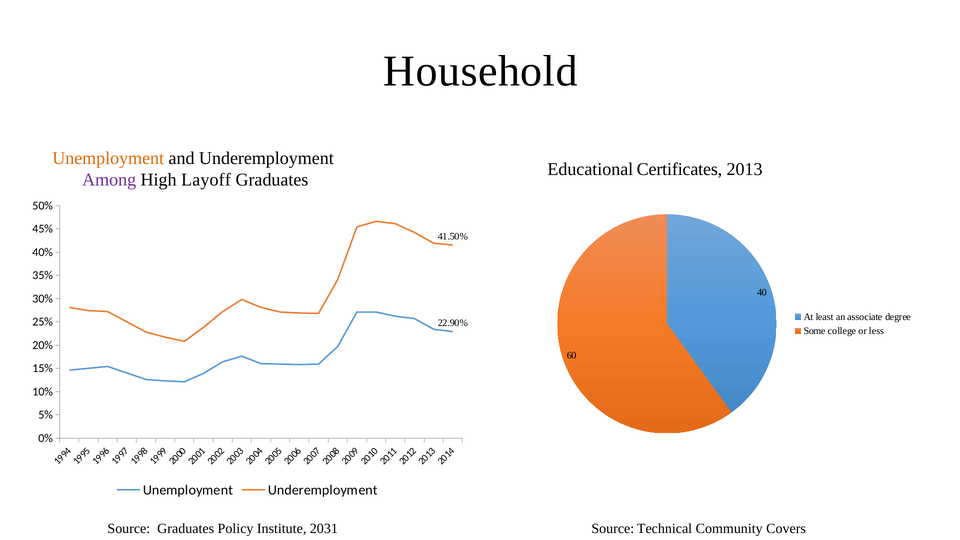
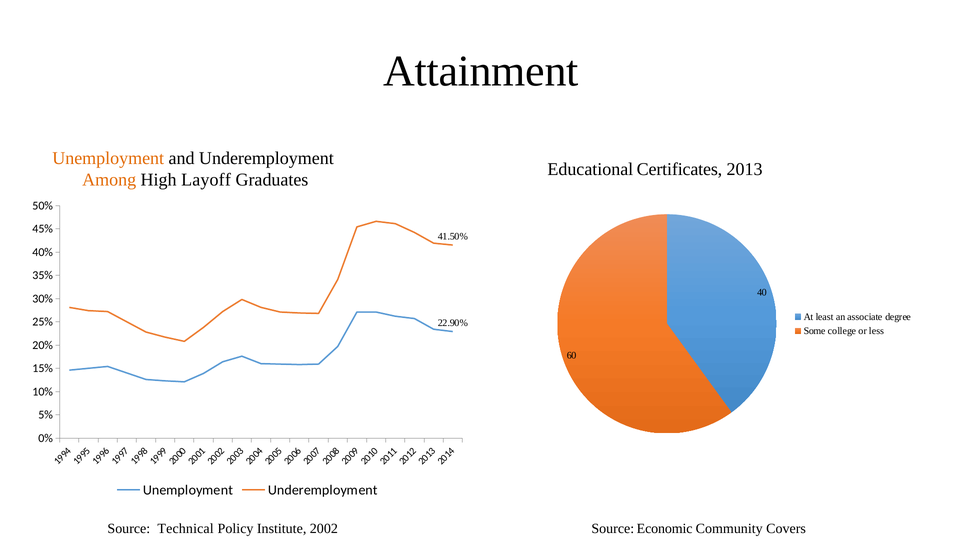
Household: Household -> Attainment
Among colour: purple -> orange
Source Graduates: Graduates -> Technical
2031: 2031 -> 2002
Technical: Technical -> Economic
